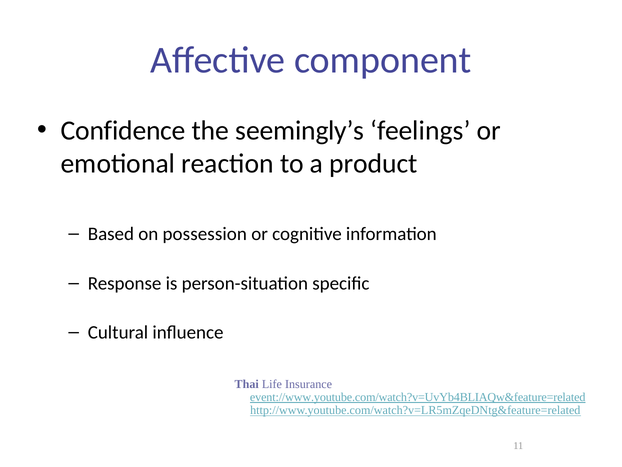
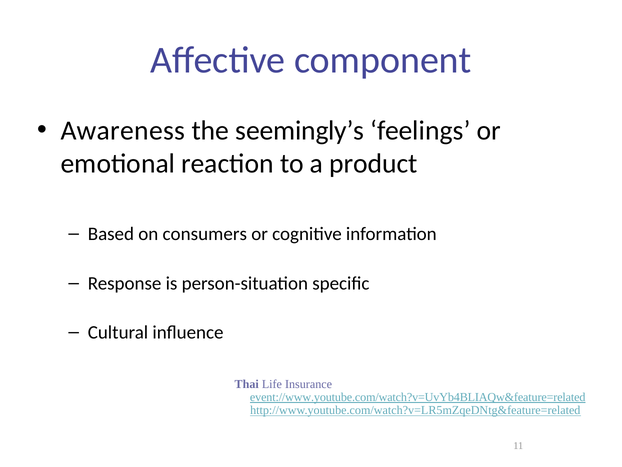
Confidence: Confidence -> Awareness
possession: possession -> consumers
